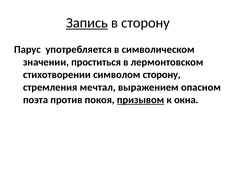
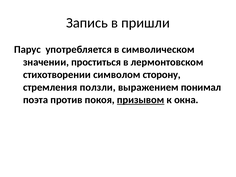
Запись underline: present -> none
в сторону: сторону -> пришли
мечтал: мечтал -> ползли
опасном: опасном -> понимал
